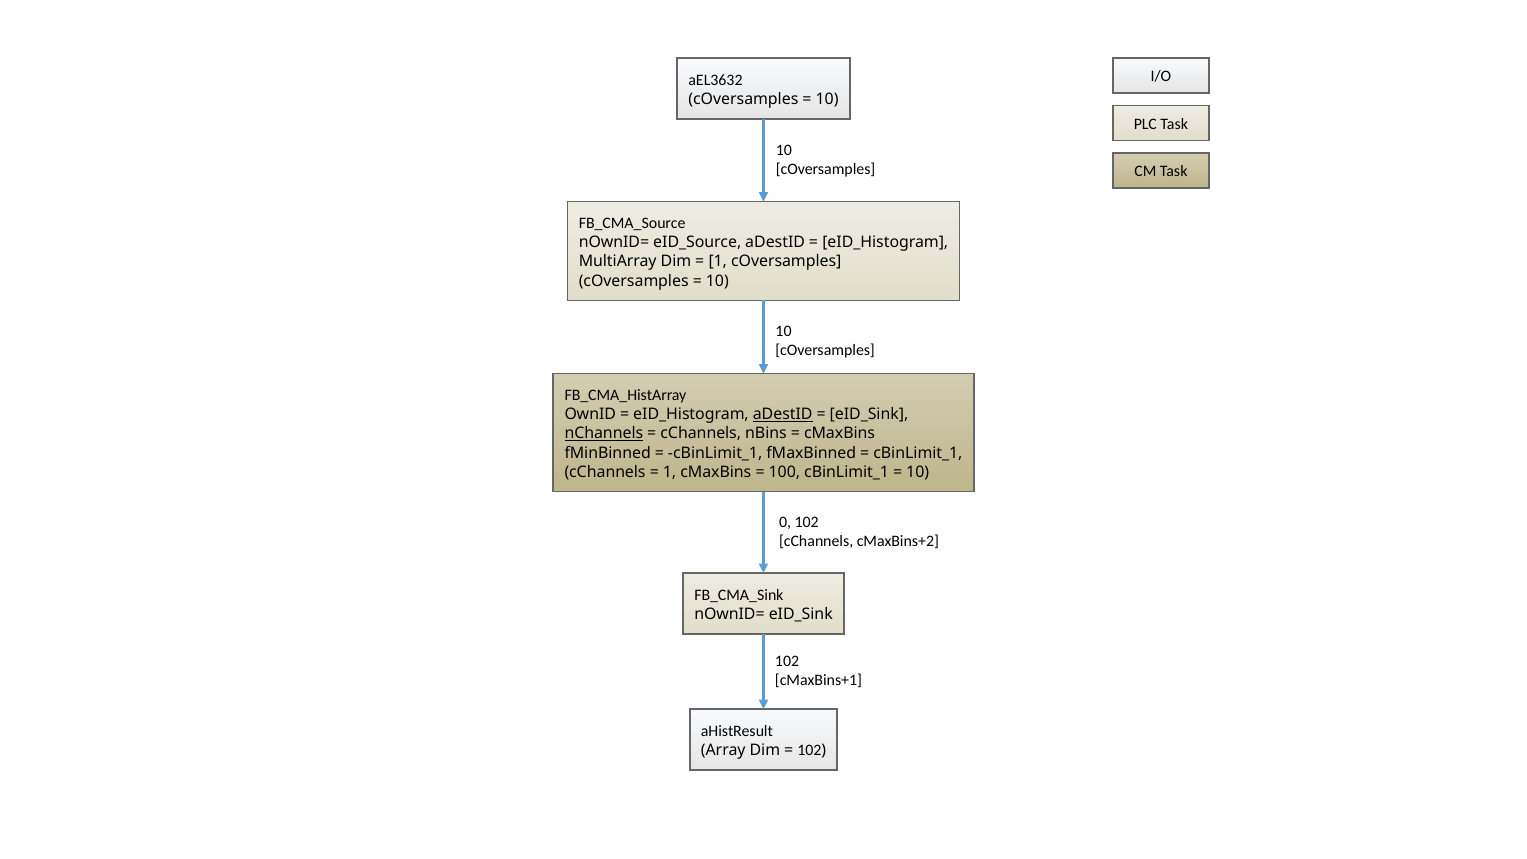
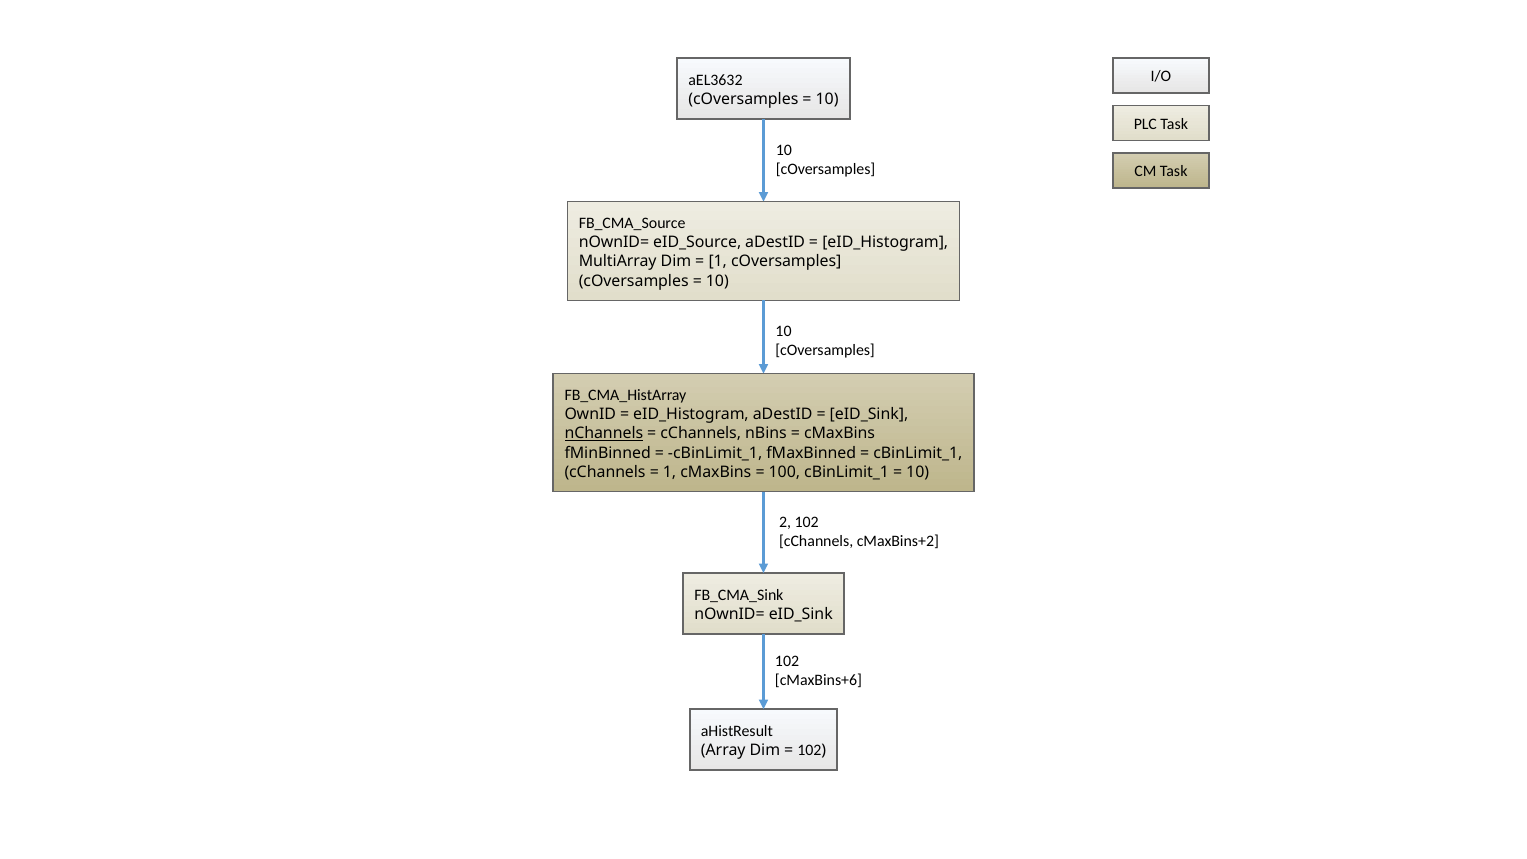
aDestID at (783, 415) underline: present -> none
0: 0 -> 2
cMaxBins+1: cMaxBins+1 -> cMaxBins+6
